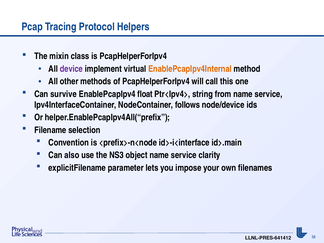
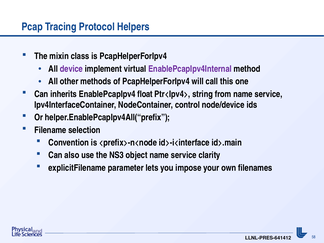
EnablePcapIpv4Internal colour: orange -> purple
survive: survive -> inherits
follows: follows -> control
